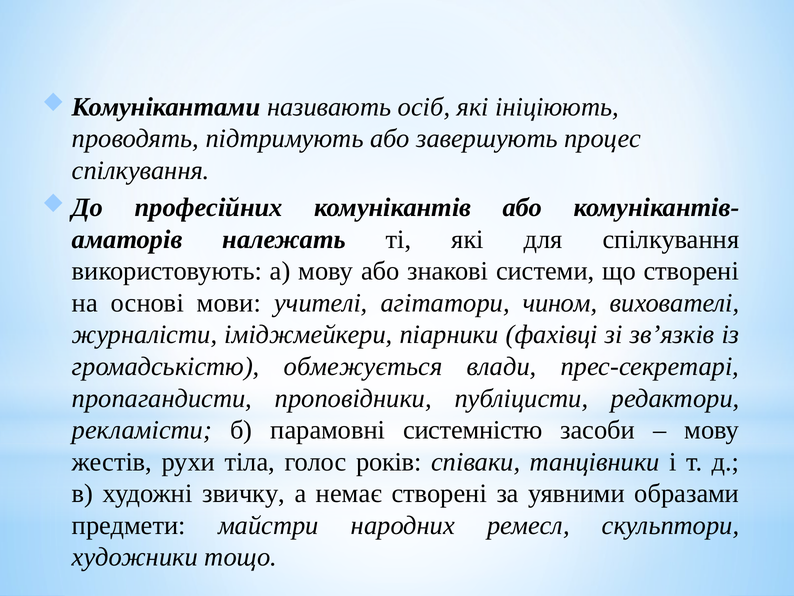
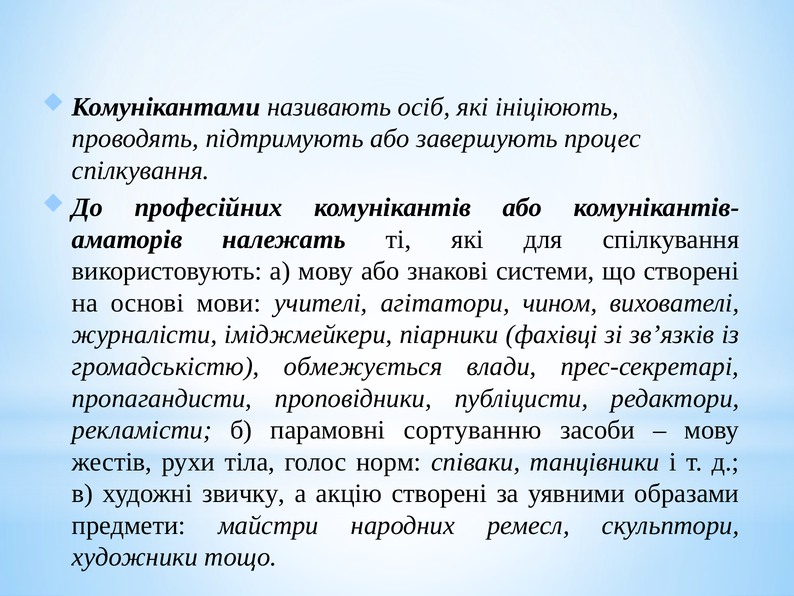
системністю: системністю -> сортуванню
років: років -> норм
немає: немає -> акцію
